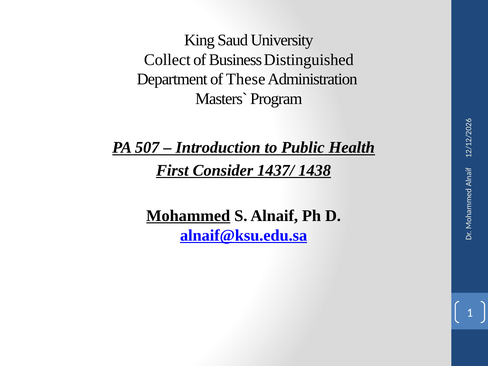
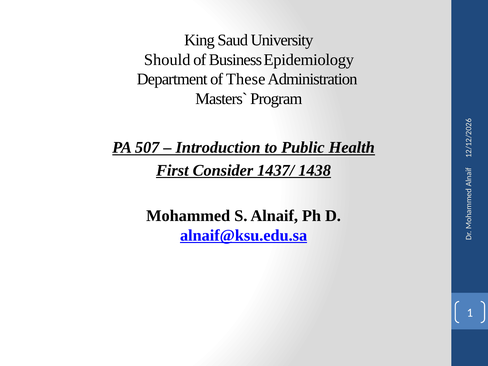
Collect: Collect -> Should
Distinguished: Distinguished -> Epidemiology
Mohammed underline: present -> none
